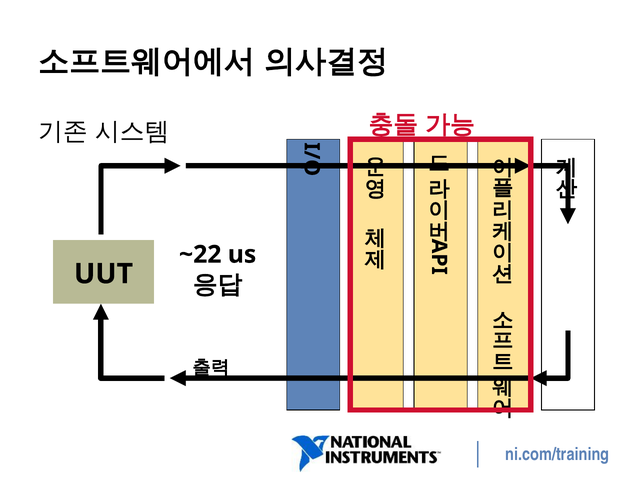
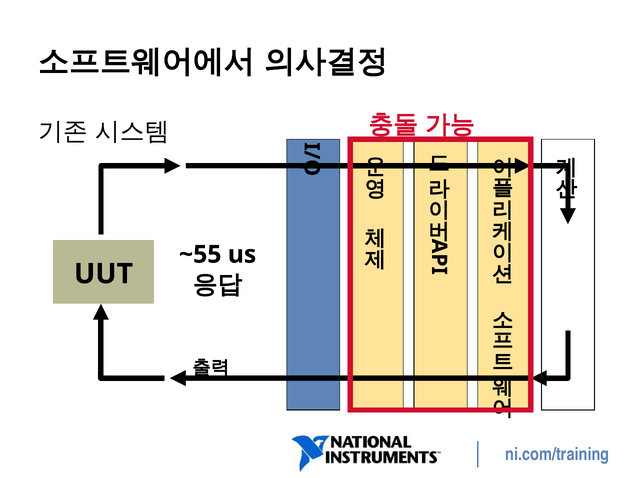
~22: ~22 -> ~55
